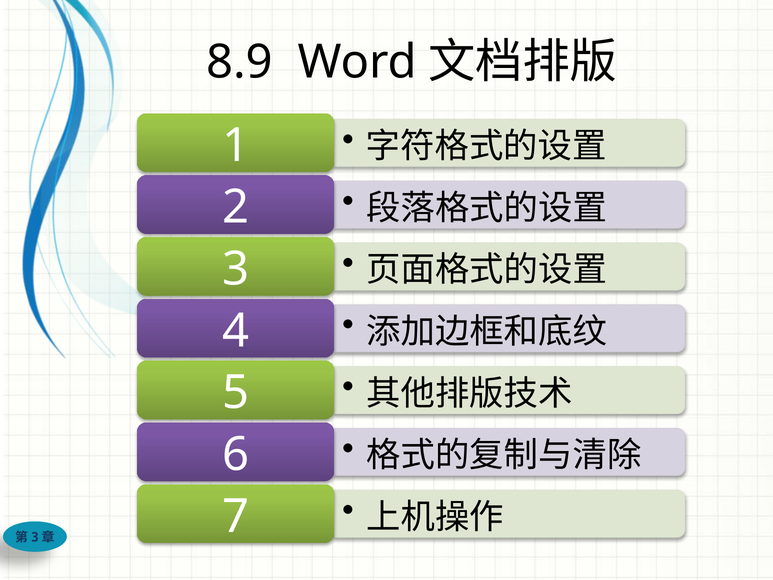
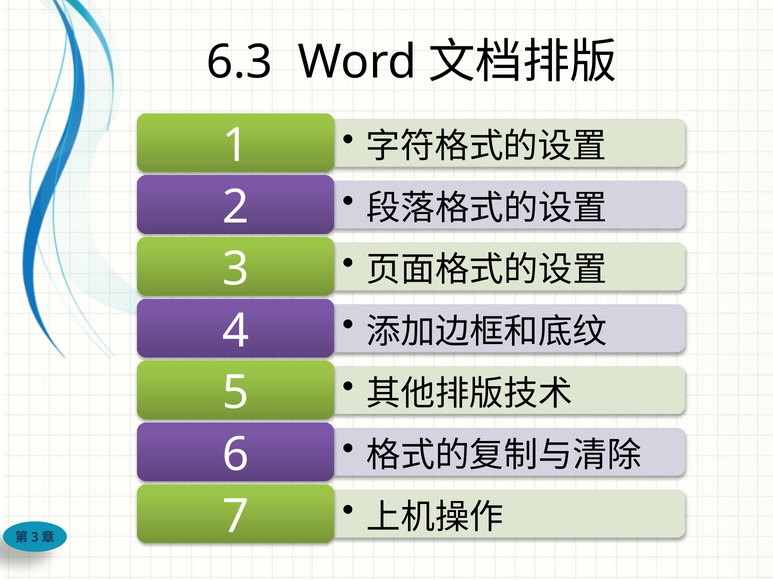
8.9: 8.9 -> 6.3
